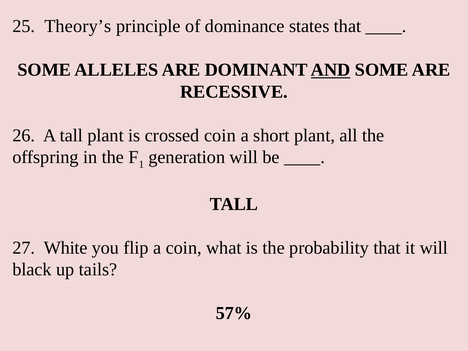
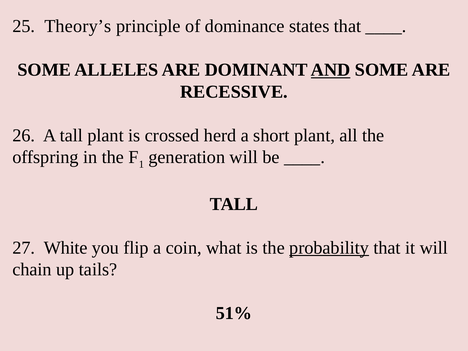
crossed coin: coin -> herd
probability underline: none -> present
black: black -> chain
57%: 57% -> 51%
